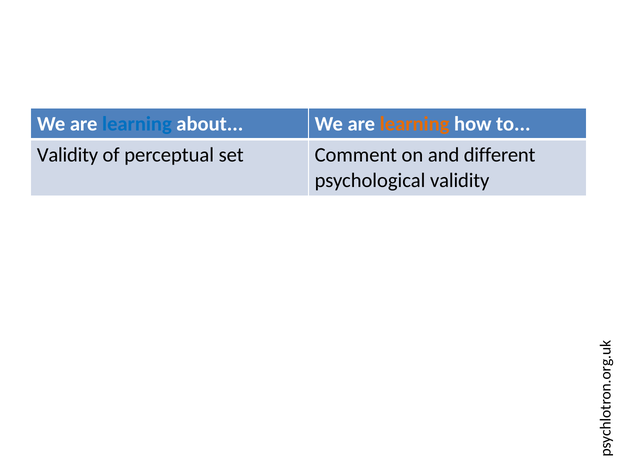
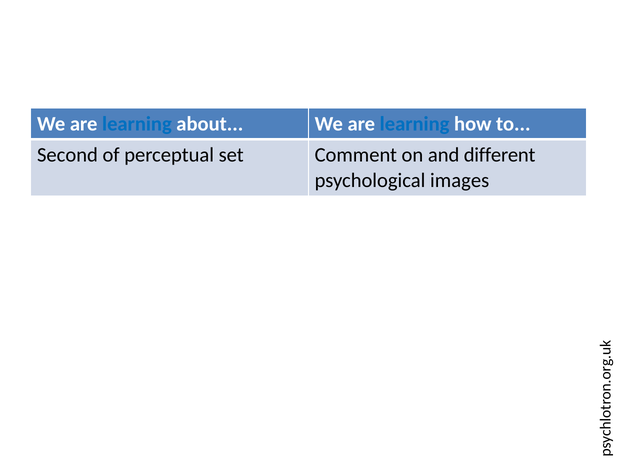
learning at (415, 124) colour: orange -> blue
Validity at (68, 155): Validity -> Second
psychological validity: validity -> images
